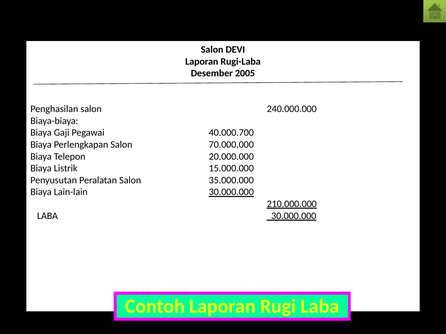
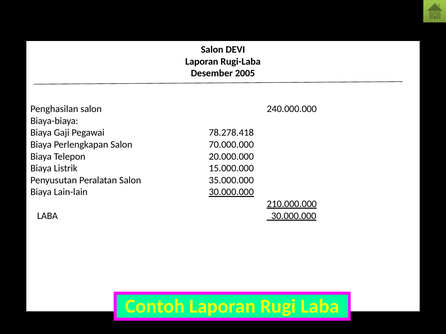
40.000.700: 40.000.700 -> 78.278.418
